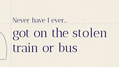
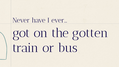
stolen: stolen -> gotten
